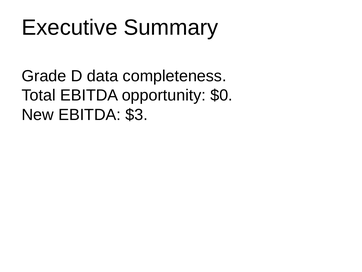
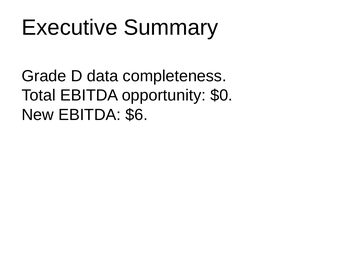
$3: $3 -> $6
